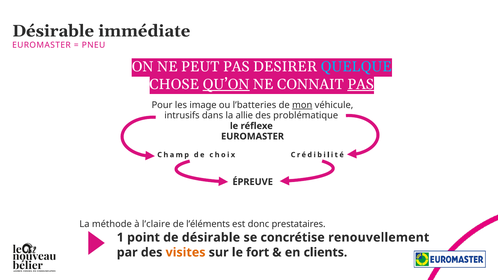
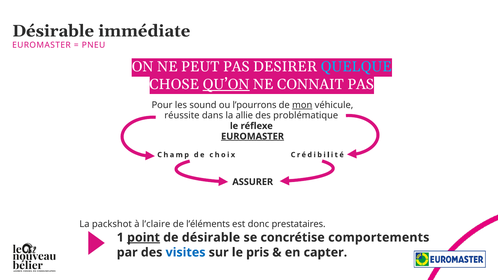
PAS at (361, 84) underline: present -> none
image: image -> sound
l’batteries: l’batteries -> l’pourrons
intrusifs: intrusifs -> réussite
EUROMASTER at (253, 136) underline: none -> present
ÉPREUVE: ÉPREUVE -> ASSURER
méthode: méthode -> packshot
point underline: none -> present
renouvellement: renouvellement -> comportements
visites colour: orange -> blue
fort: fort -> pris
clients: clients -> capter
